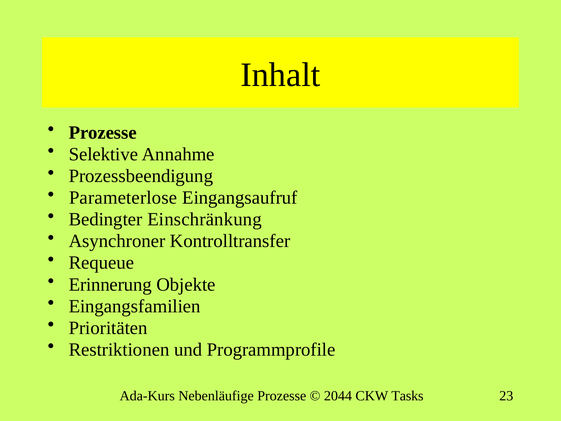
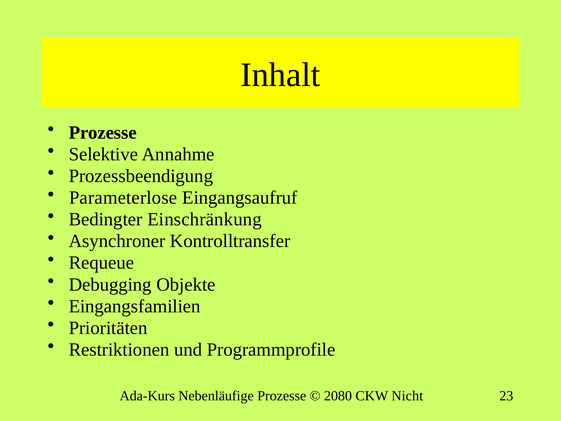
Erinnerung: Erinnerung -> Debugging
2044: 2044 -> 2080
Tasks: Tasks -> Nicht
